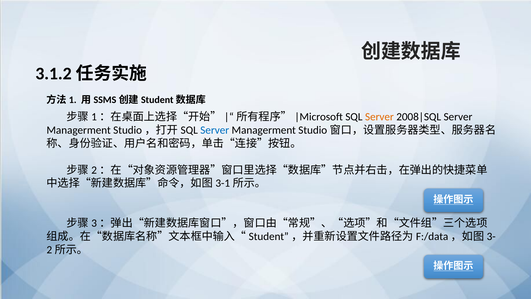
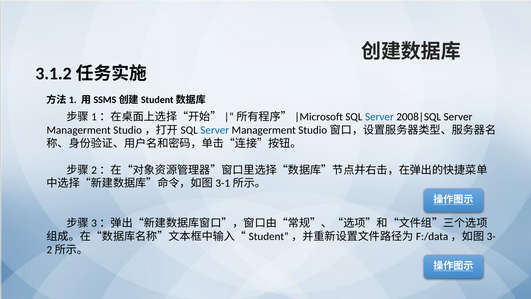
Server at (379, 117) colour: orange -> blue
